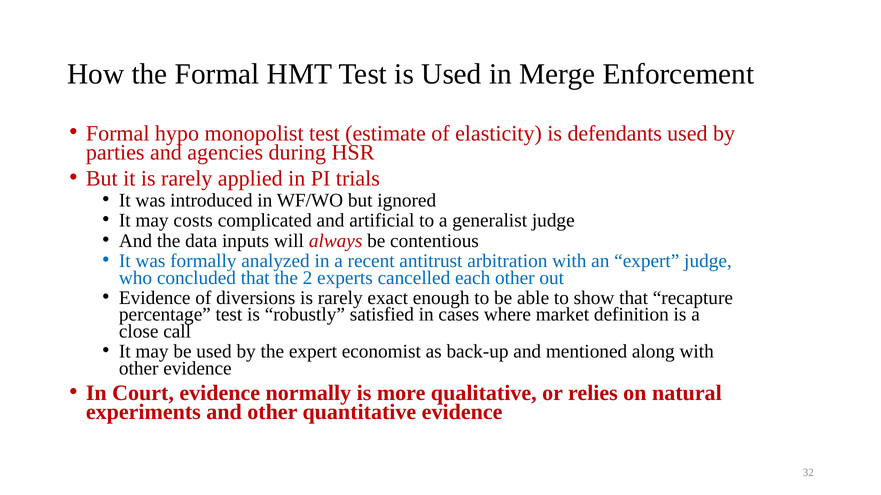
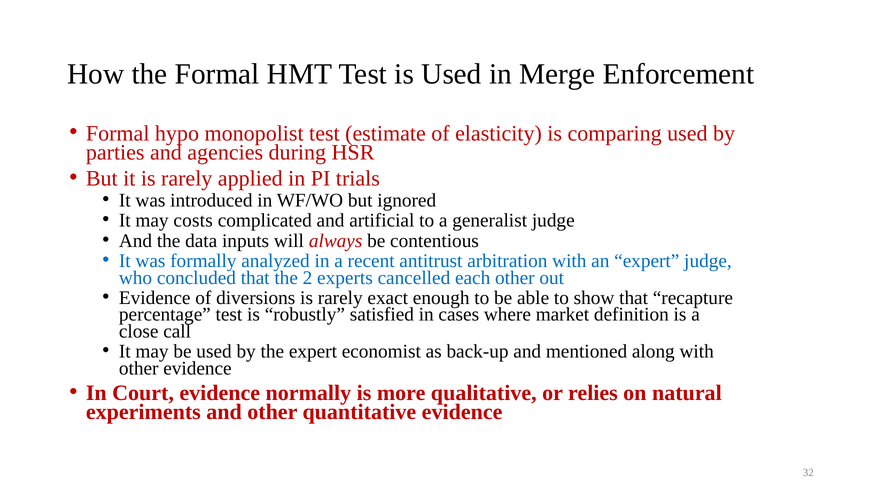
defendants: defendants -> comparing
